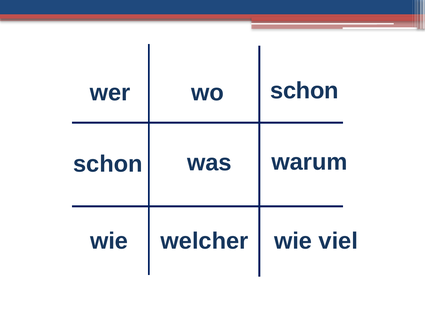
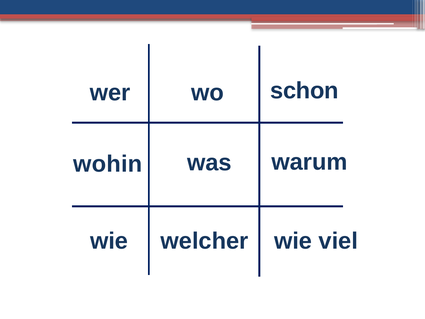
schon at (108, 164): schon -> wohin
